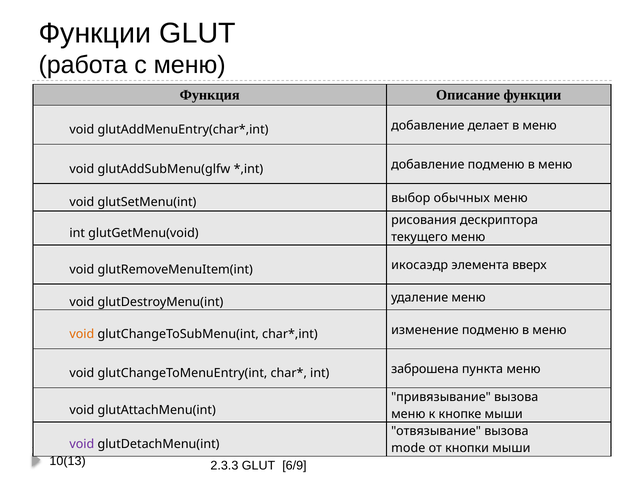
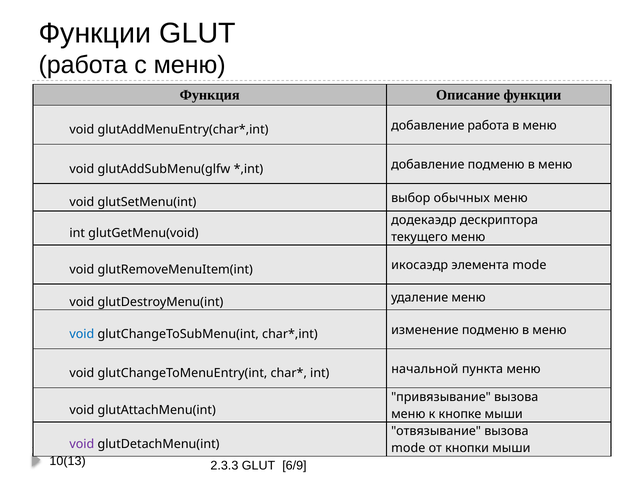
добавление делает: делает -> работа
рисования: рисования -> додекаэдр
элемента вверх: вверх -> mode
void at (82, 334) colour: orange -> blue
заброшена: заброшена -> начальной
